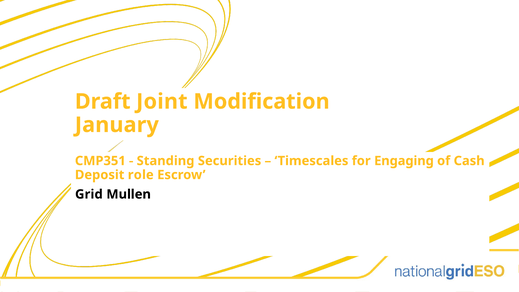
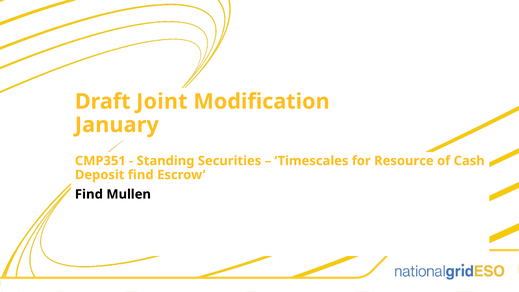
Engaging: Engaging -> Resource
Deposit role: role -> find
Grid at (89, 194): Grid -> Find
